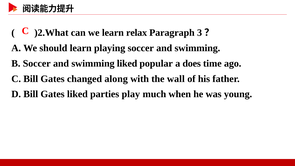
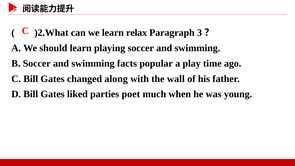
swimming liked: liked -> facts
does: does -> play
play: play -> poet
